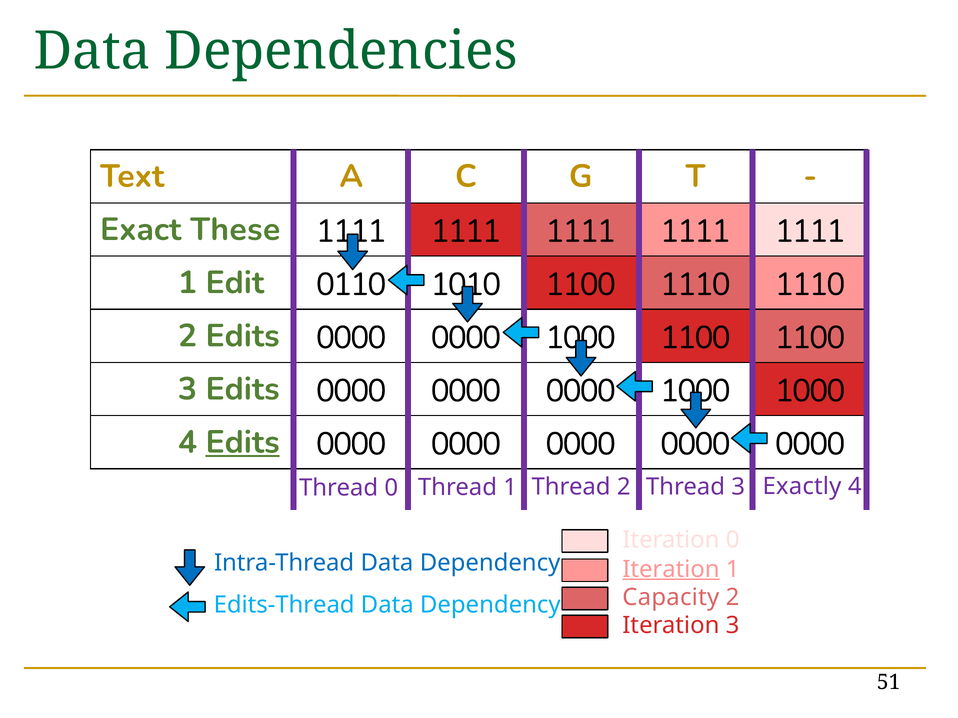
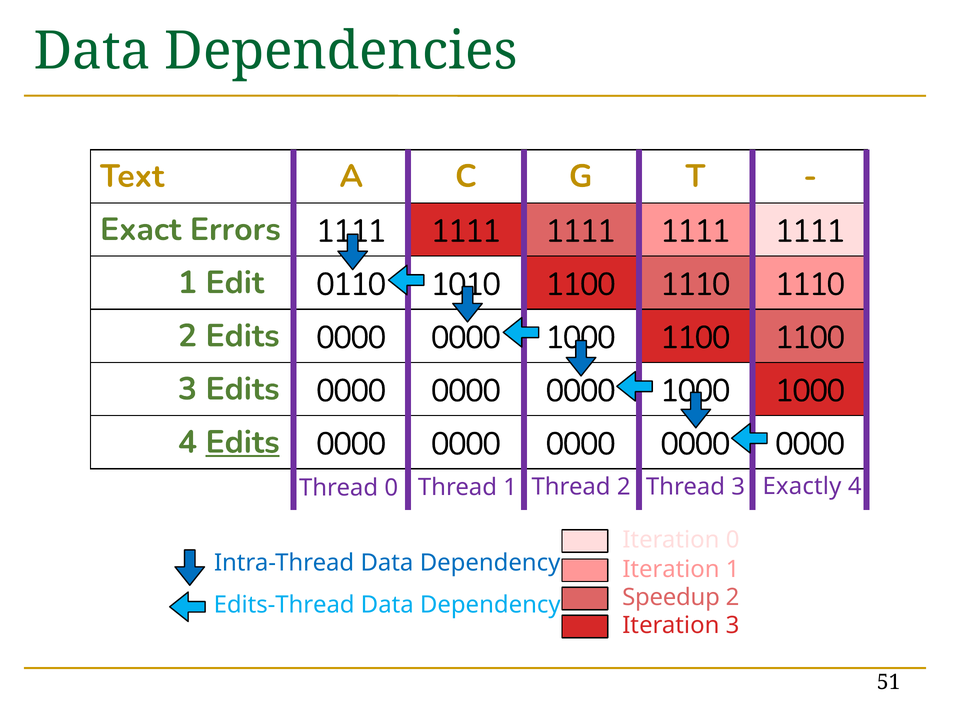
These: These -> Errors
Iteration at (671, 570) underline: present -> none
Capacity: Capacity -> Speedup
